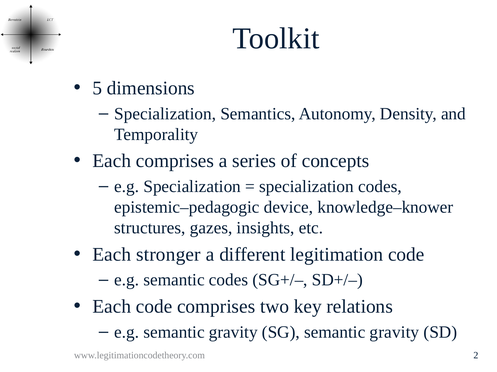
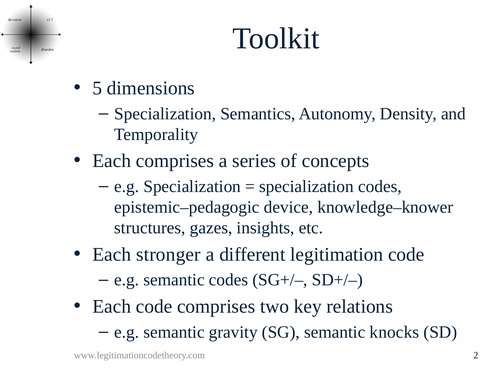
SG semantic gravity: gravity -> knocks
